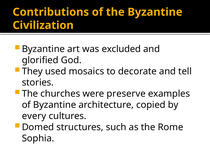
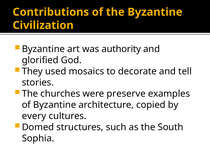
excluded: excluded -> authority
Rome: Rome -> South
